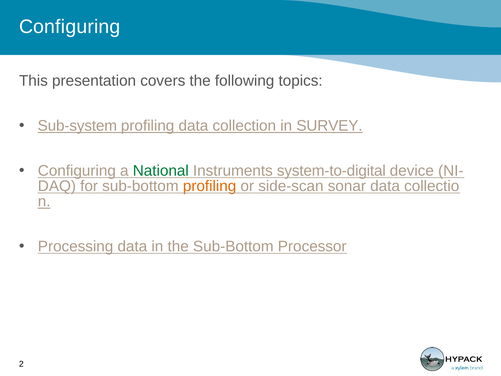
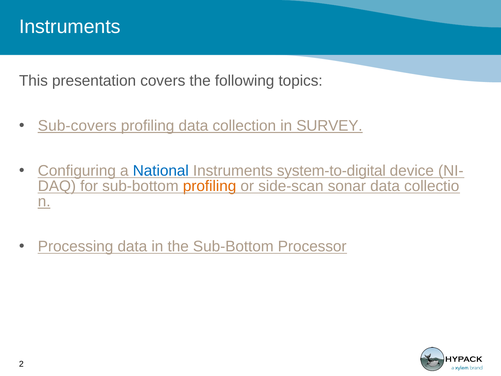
Configuring at (70, 27): Configuring -> Instruments
Sub-system: Sub-system -> Sub-covers
National colour: green -> blue
